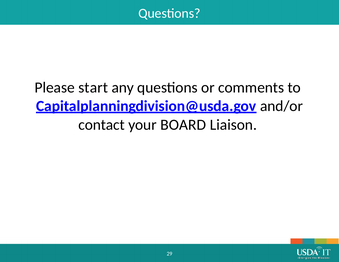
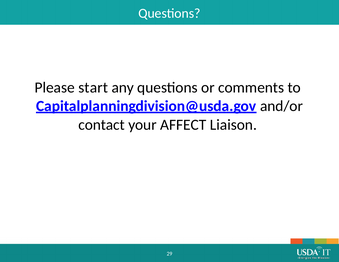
BOARD: BOARD -> AFFECT
